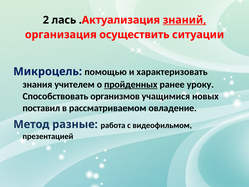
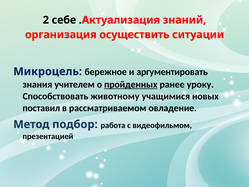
лась: лась -> себе
знаний underline: present -> none
помощью: помощью -> бережное
характеризовать: характеризовать -> аргументировать
организмов: организмов -> животному
разные: разные -> подбор
